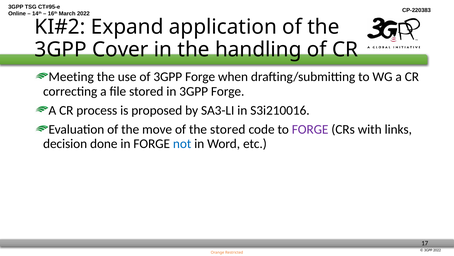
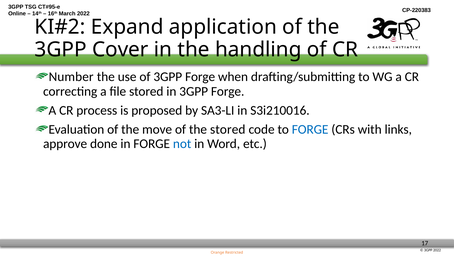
Meeting: Meeting -> Number
FORGE at (310, 129) colour: purple -> blue
decision: decision -> approve
